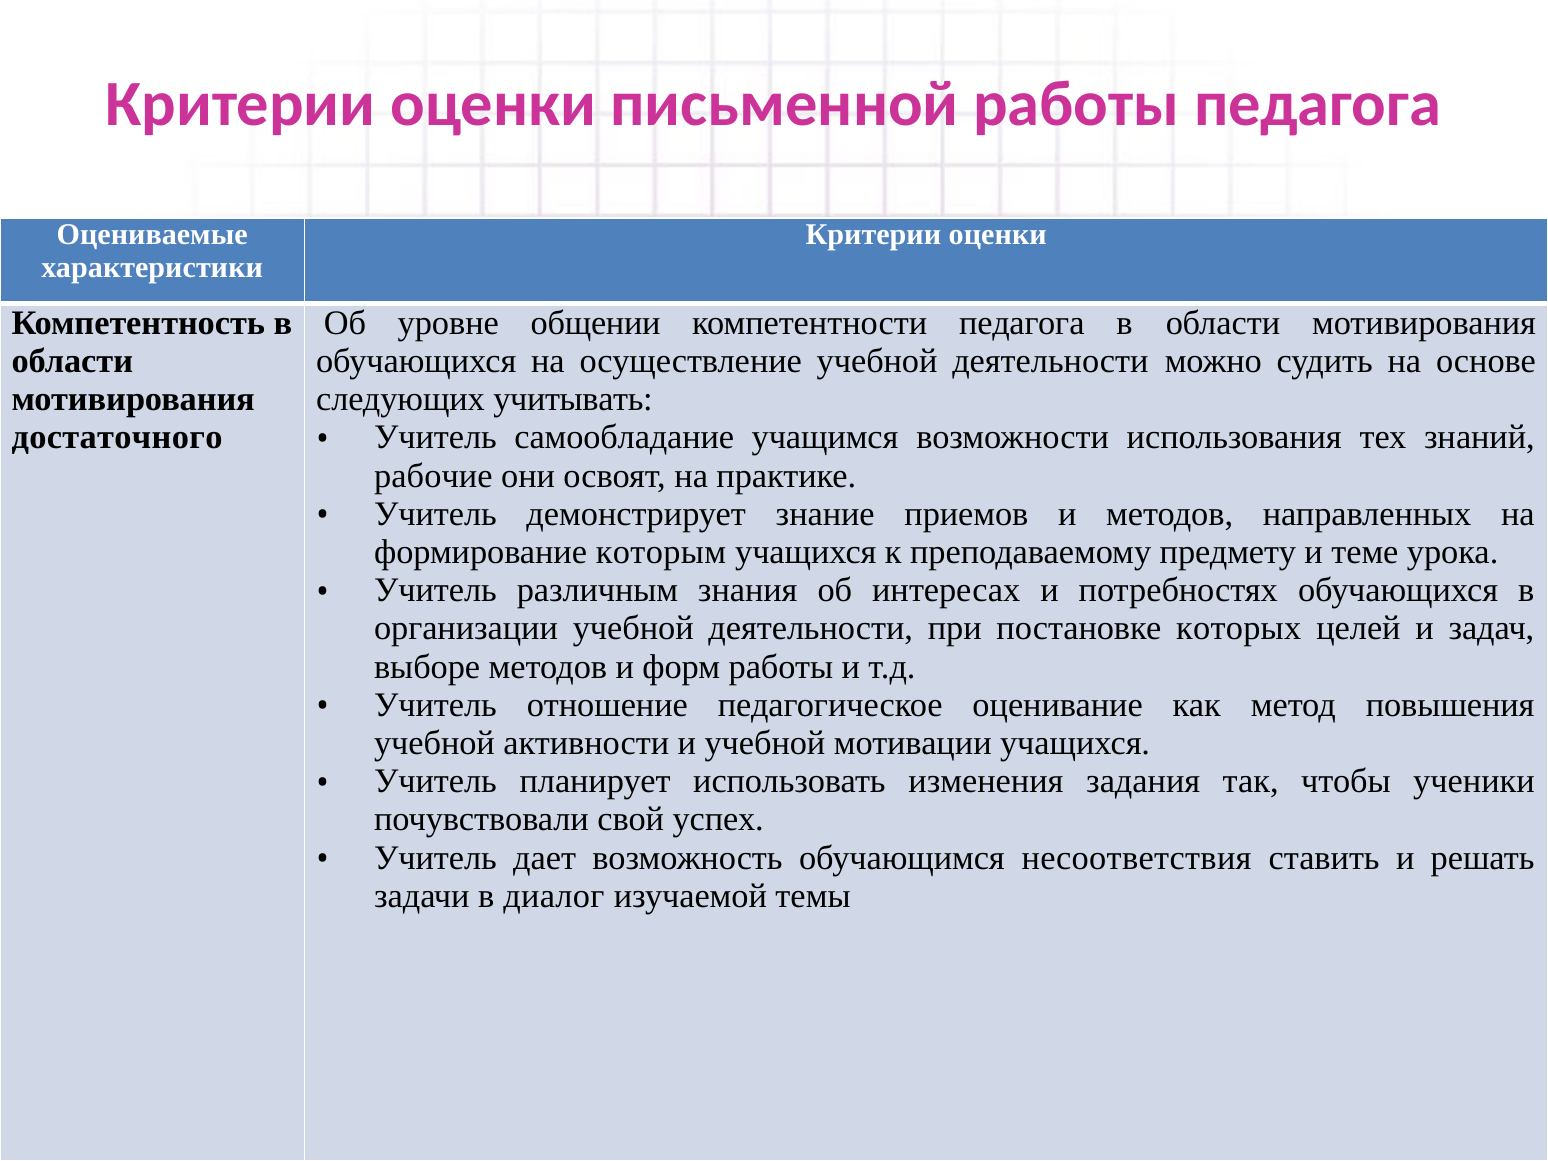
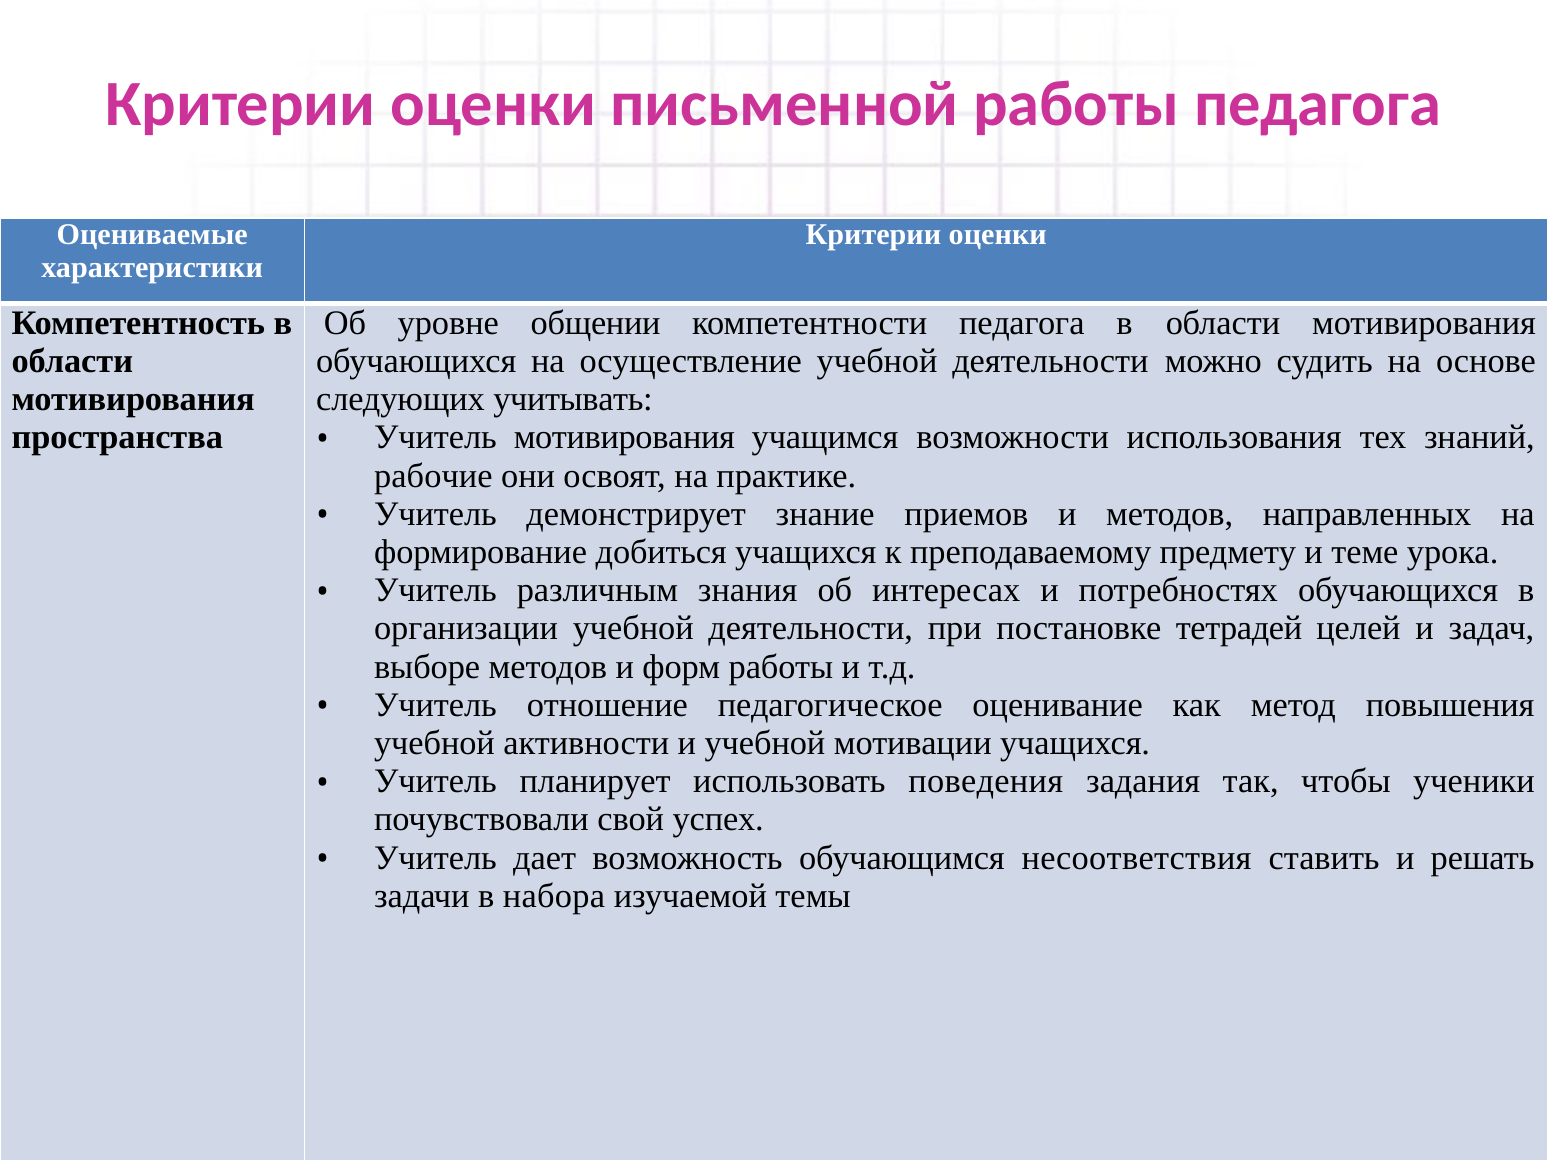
достаточного: достаточного -> пространства
Учитель самообладание: самообладание -> мотивирования
которым: которым -> добиться
которых: которых -> тетрадей
изменения: изменения -> поведения
диалог: диалог -> набора
